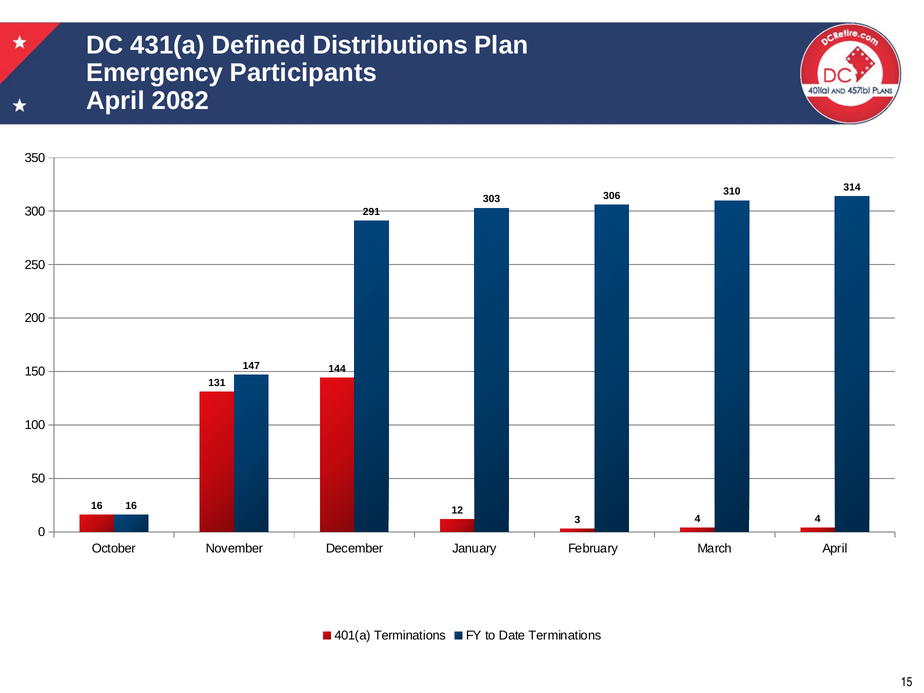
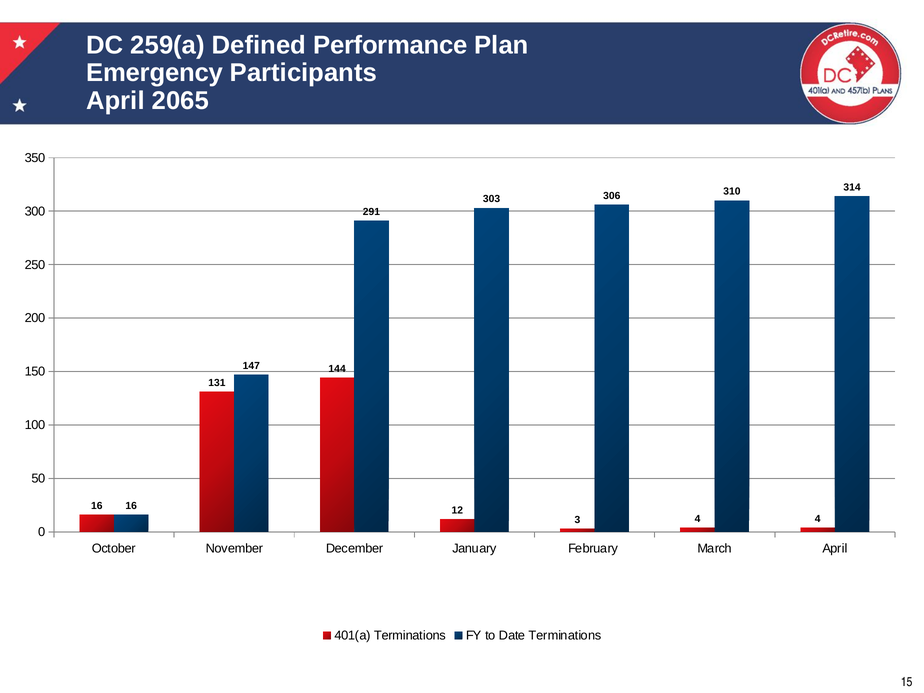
431(a: 431(a -> 259(a
Distributions: Distributions -> Performance
2082: 2082 -> 2065
